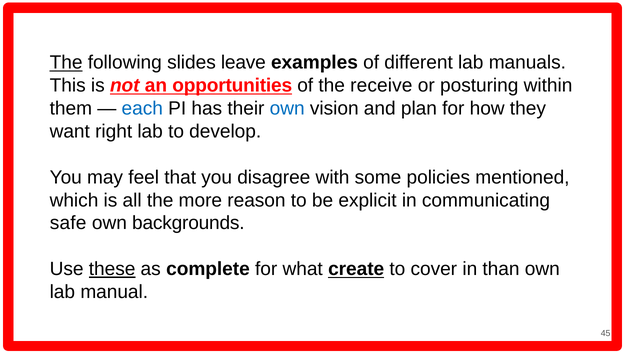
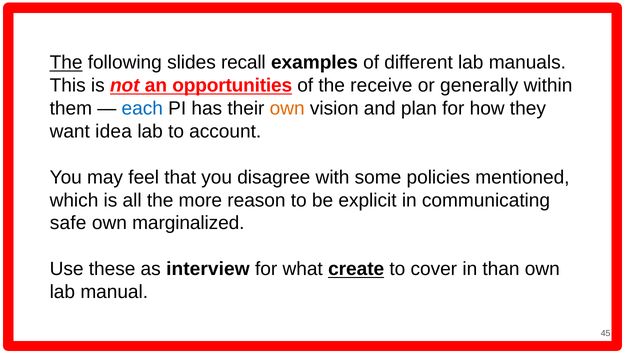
leave: leave -> recall
posturing: posturing -> generally
own at (287, 108) colour: blue -> orange
right: right -> idea
develop: develop -> account
backgrounds: backgrounds -> marginalized
these underline: present -> none
complete: complete -> interview
